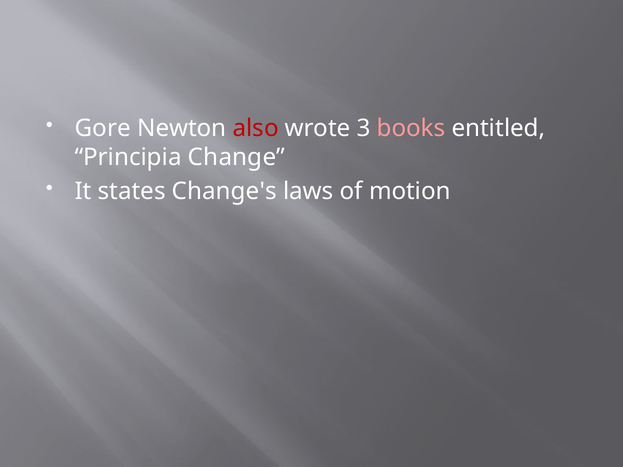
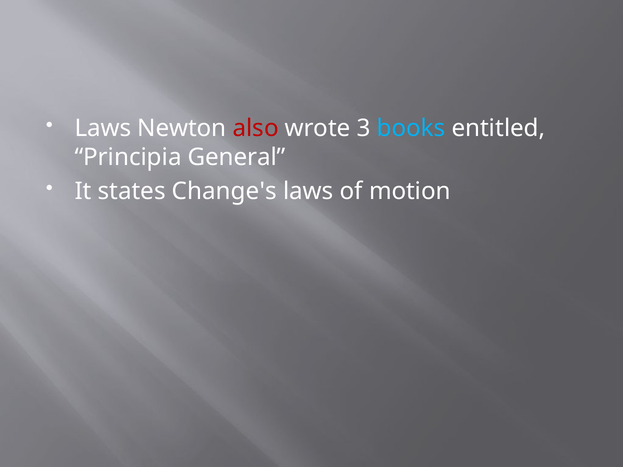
Gore at (103, 128): Gore -> Laws
books colour: pink -> light blue
Change: Change -> General
